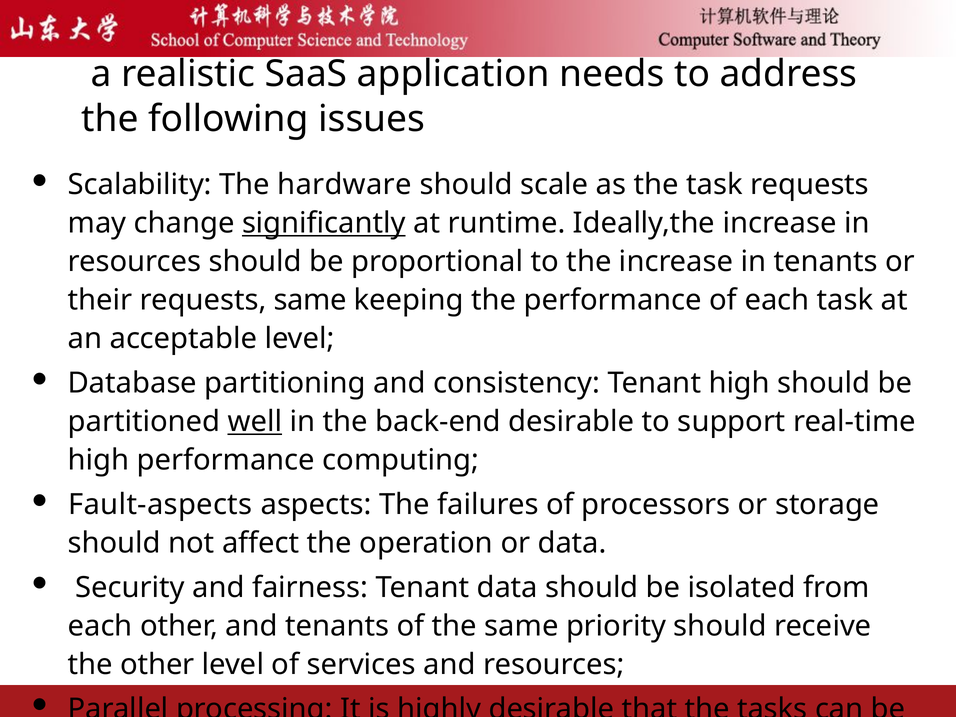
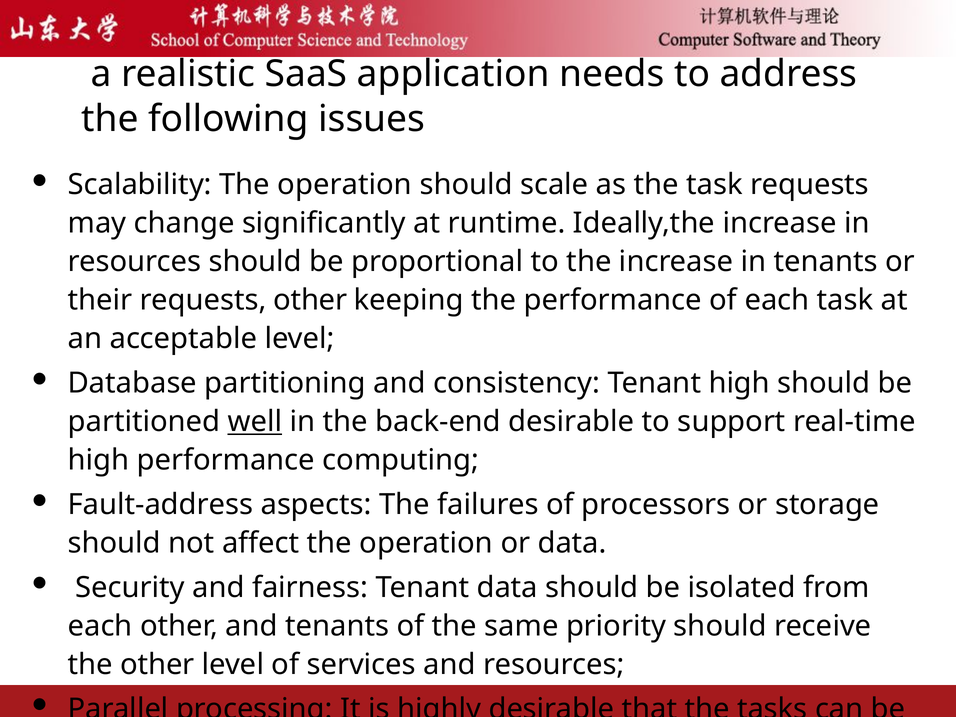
Scalability The hardware: hardware -> operation
signiﬁcantly underline: present -> none
requests same: same -> other
Fault-aspects: Fault-aspects -> Fault-address
